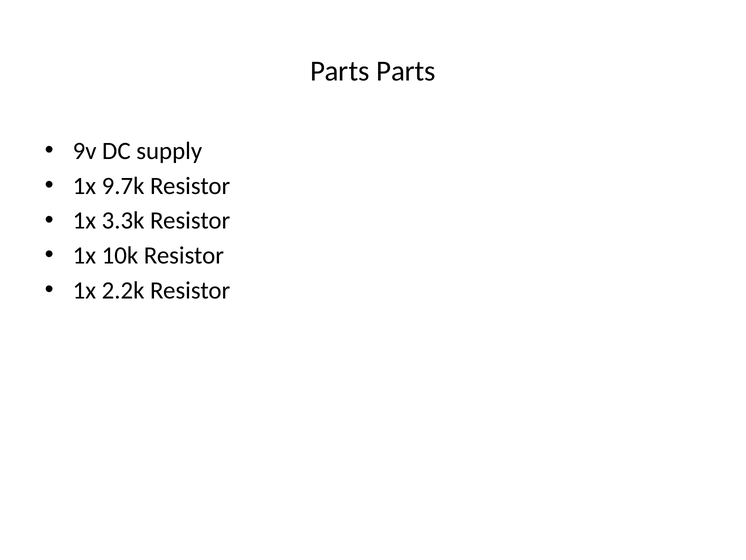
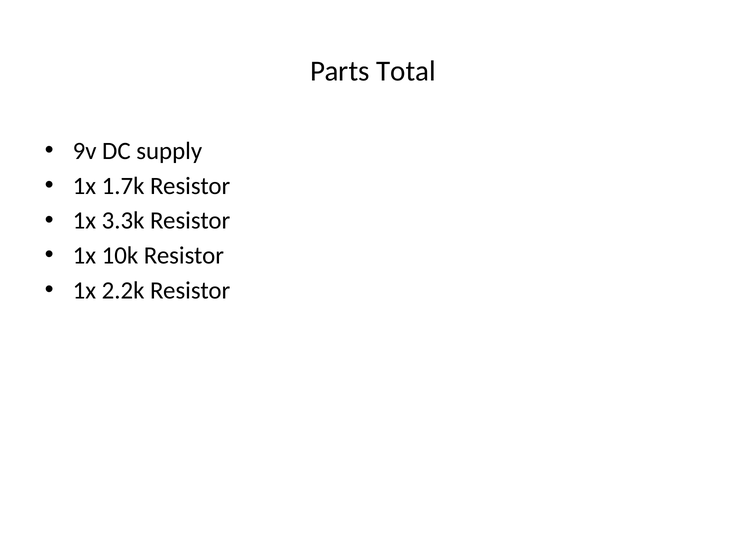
Parts Parts: Parts -> Total
9.7k: 9.7k -> 1.7k
